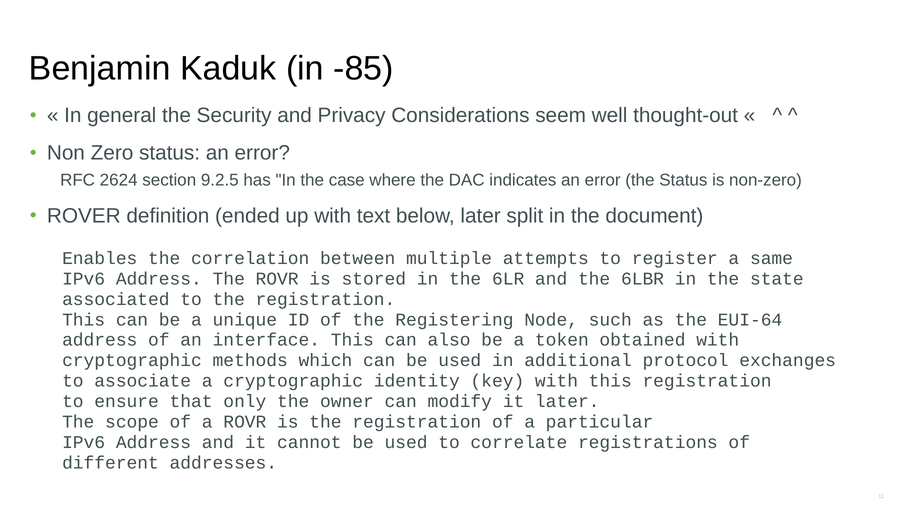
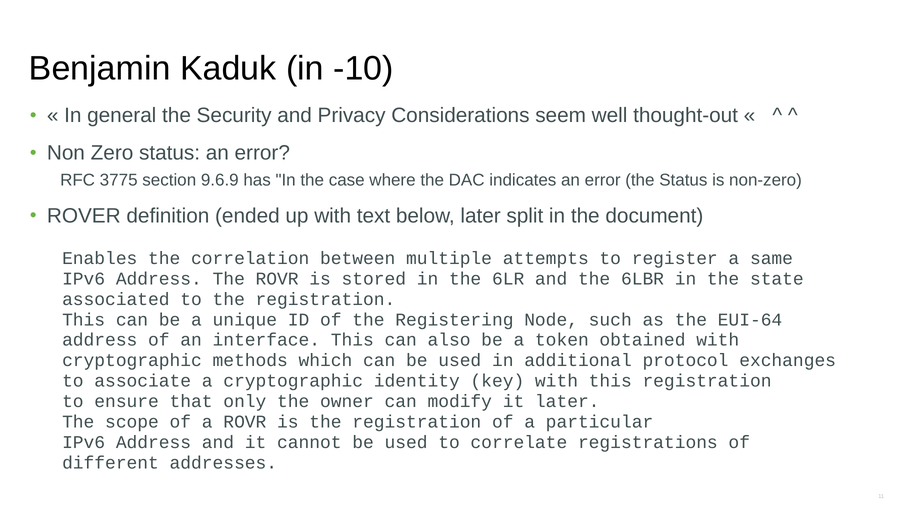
-85: -85 -> -10
2624: 2624 -> 3775
9.2.5: 9.2.5 -> 9.6.9
